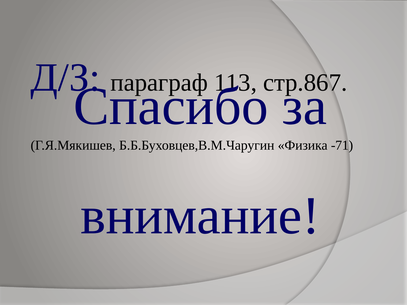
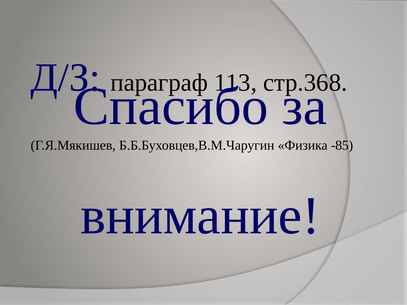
стр.867: стр.867 -> стр.368
-71: -71 -> -85
